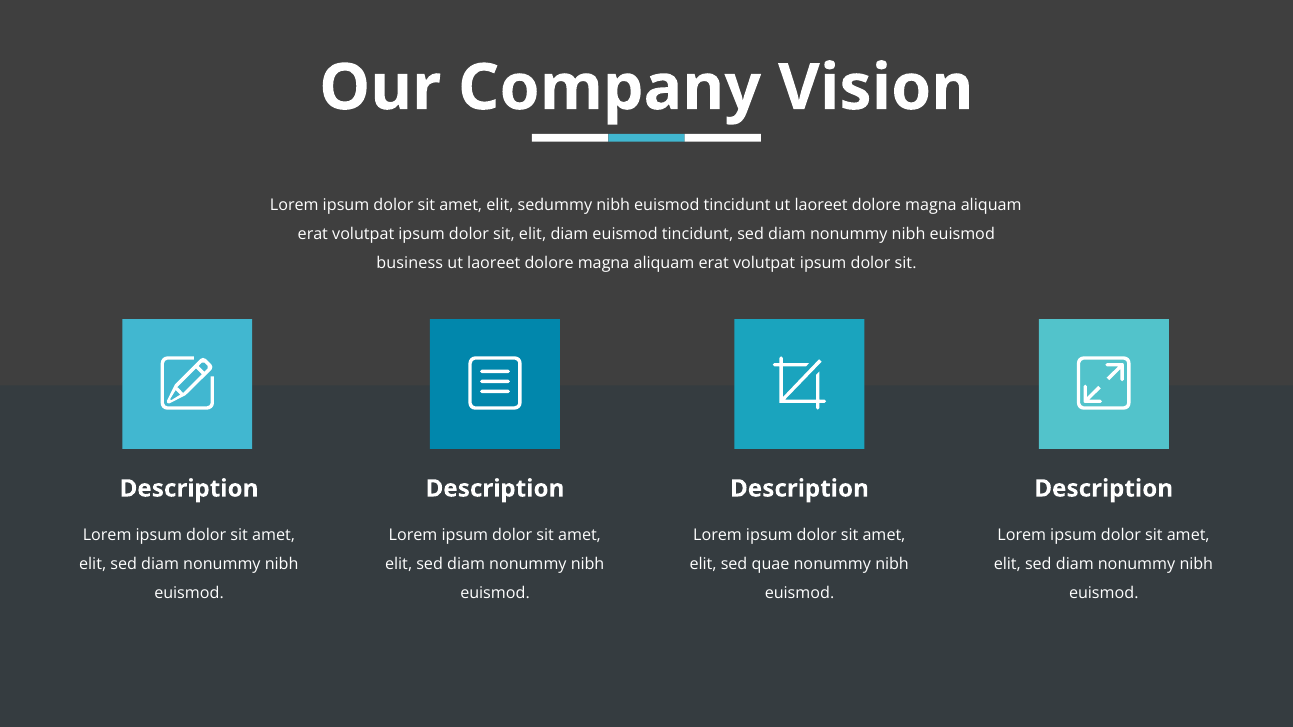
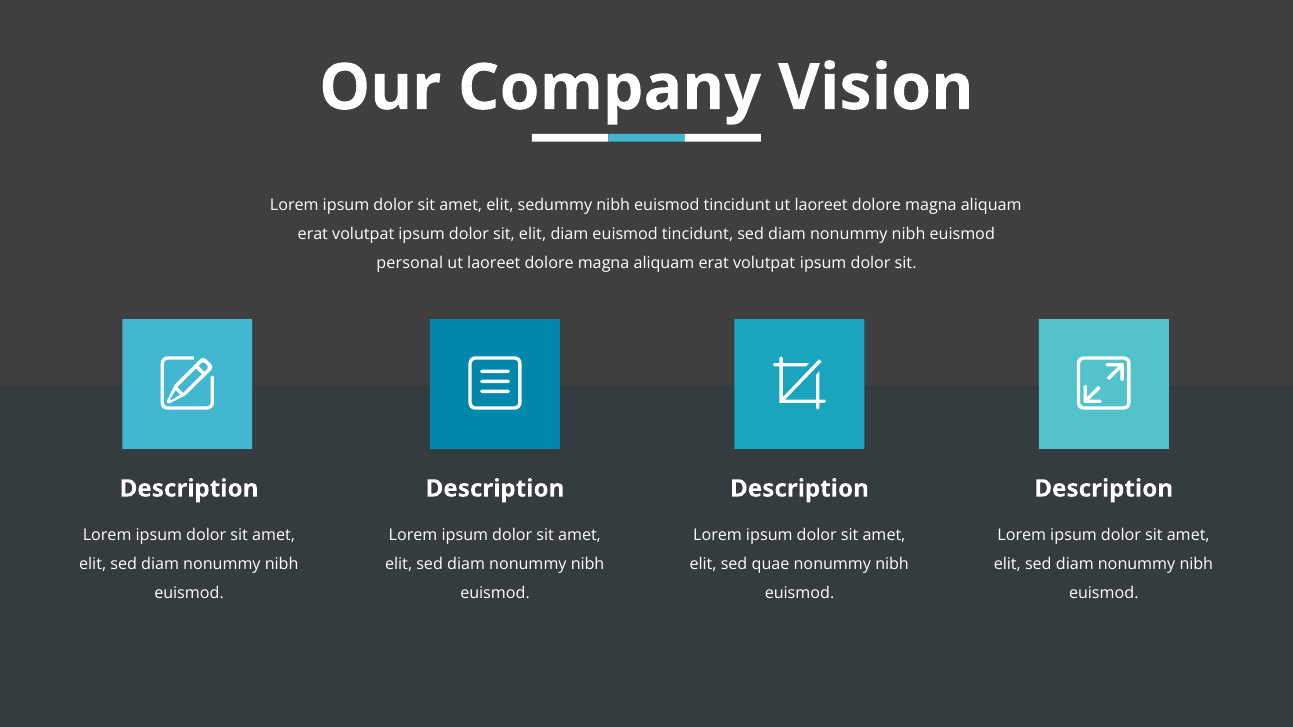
business: business -> personal
